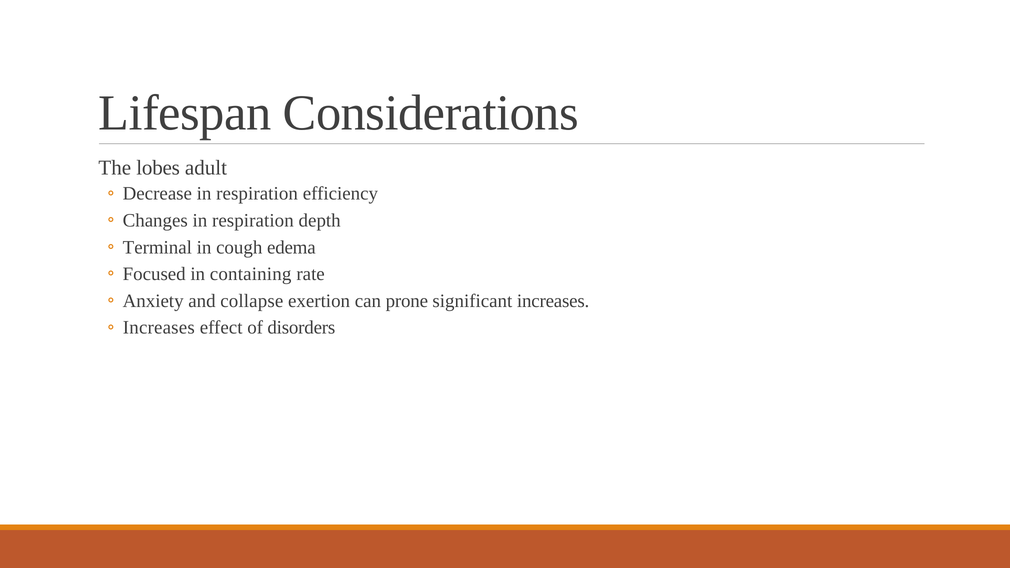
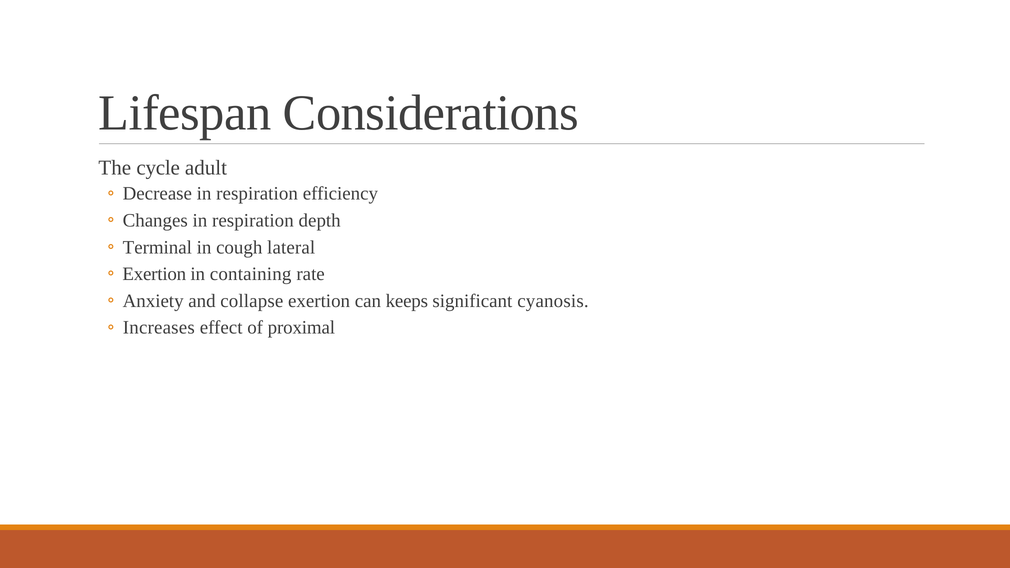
lobes: lobes -> cycle
edema: edema -> lateral
Focused at (154, 274): Focused -> Exertion
prone: prone -> keeps
significant increases: increases -> cyanosis
disorders: disorders -> proximal
